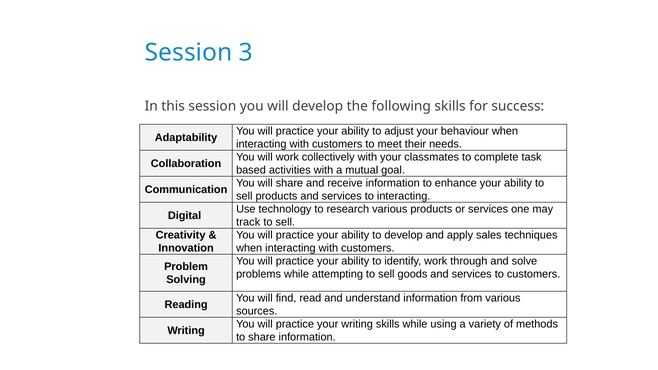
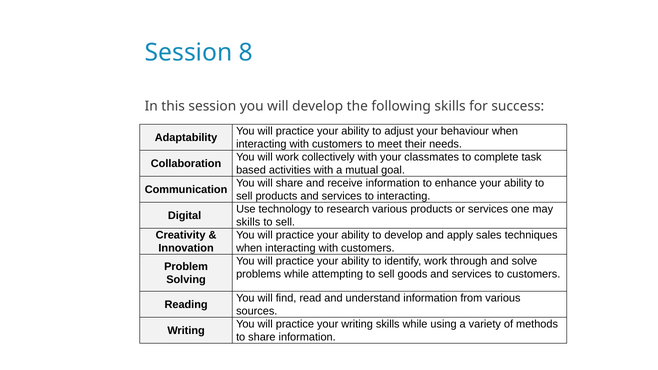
3: 3 -> 8
track at (248, 222): track -> skills
